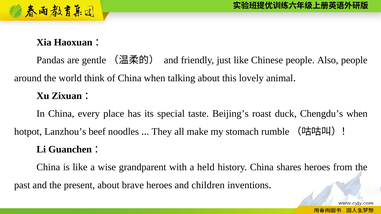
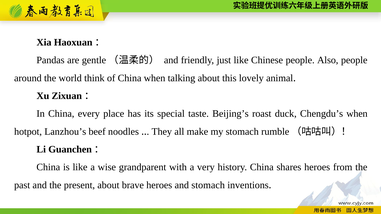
held: held -> very
and children: children -> stomach
